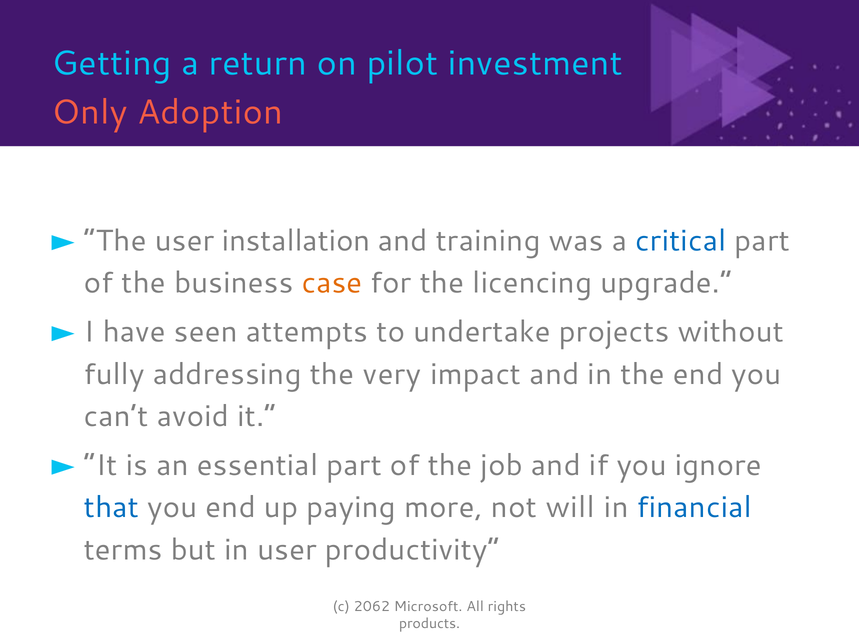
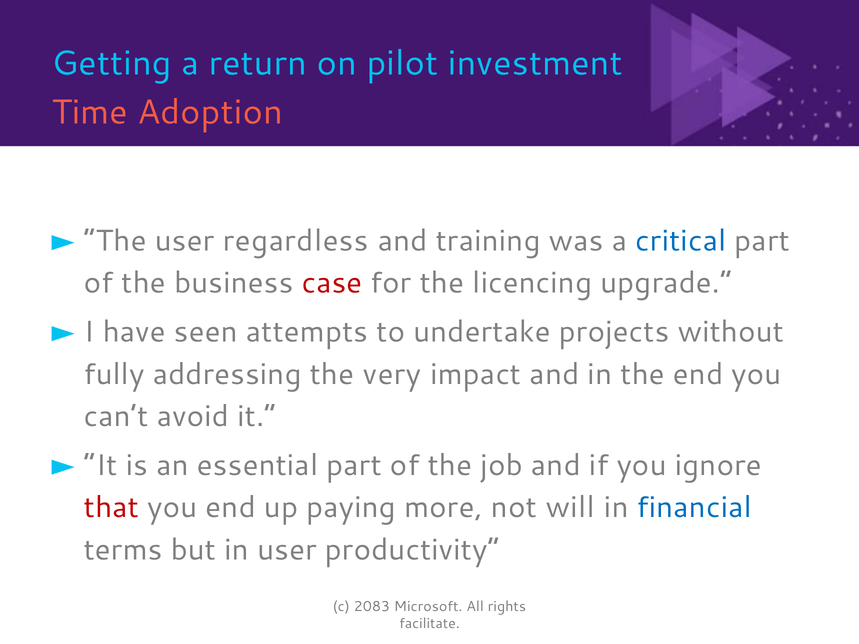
Only: Only -> Time
installation: installation -> regardless
case colour: orange -> red
that colour: blue -> red
2062: 2062 -> 2083
products: products -> facilitate
